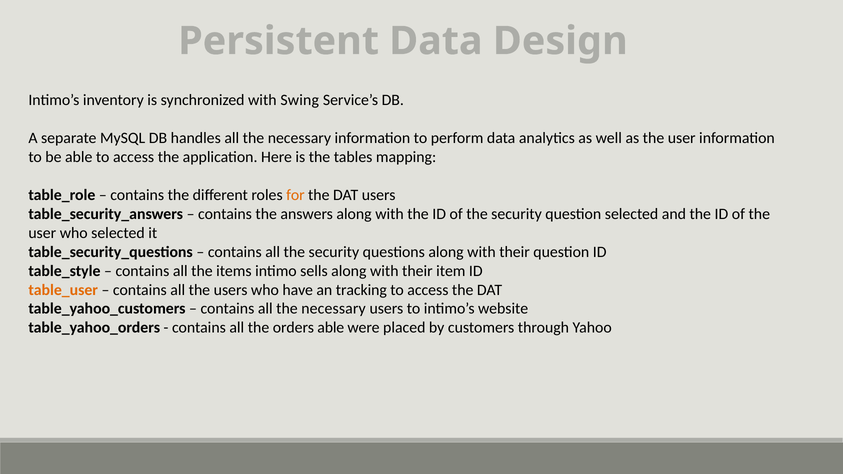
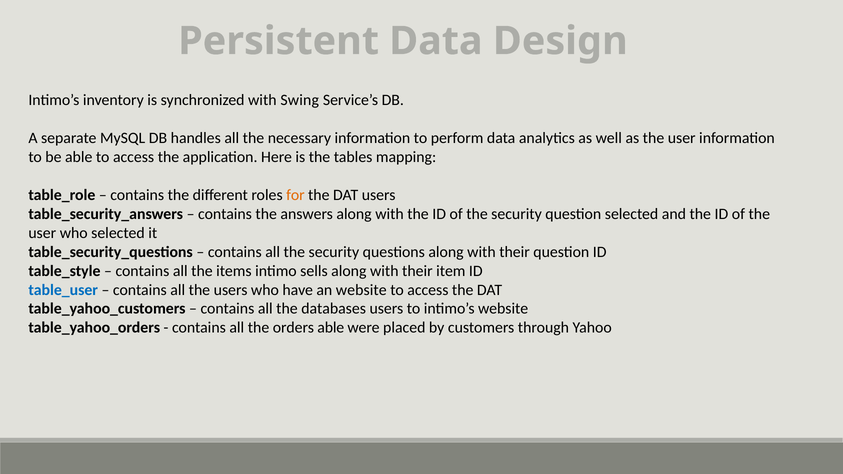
table_user colour: orange -> blue
an tracking: tracking -> website
contains all the necessary: necessary -> databases
